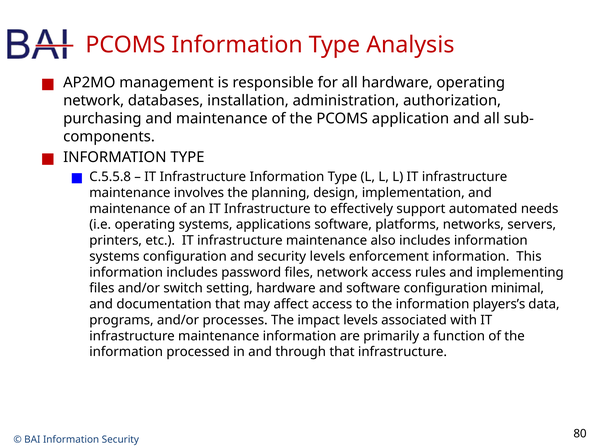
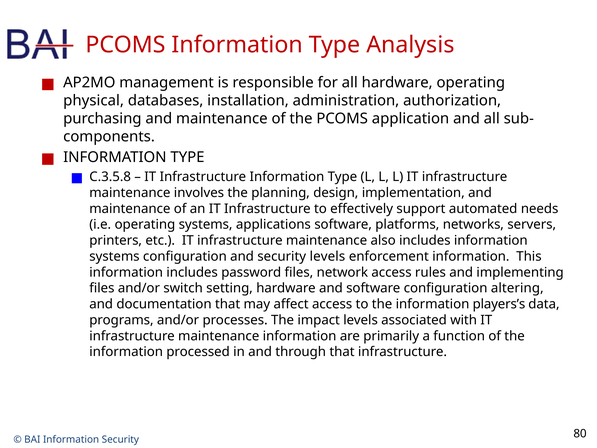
network at (94, 101): network -> physical
C.5.5.8: C.5.5.8 -> C.3.5.8
minimal: minimal -> altering
